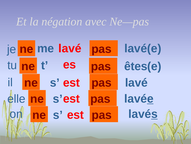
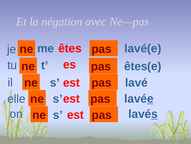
lavé at (70, 48): lavé -> êtes
